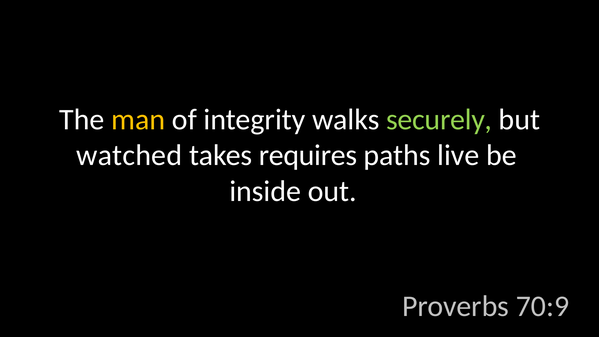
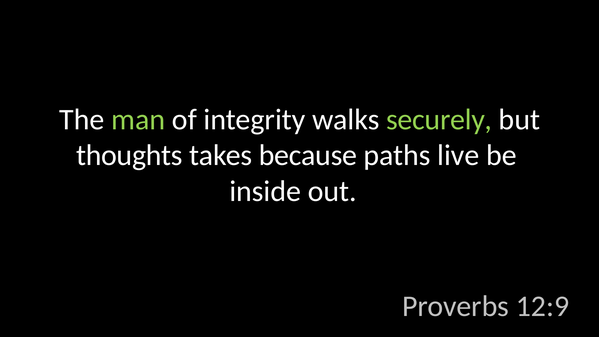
man colour: yellow -> light green
watched: watched -> thoughts
requires: requires -> because
70:9: 70:9 -> 12:9
